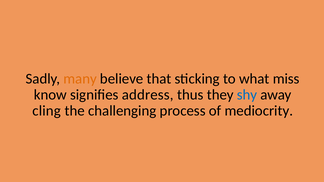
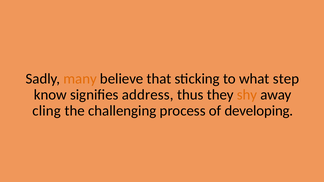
miss: miss -> step
shy colour: blue -> orange
mediocrity: mediocrity -> developing
